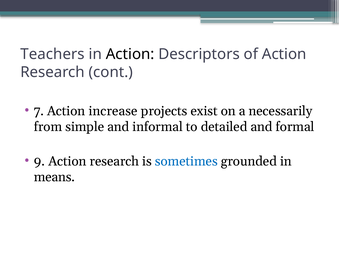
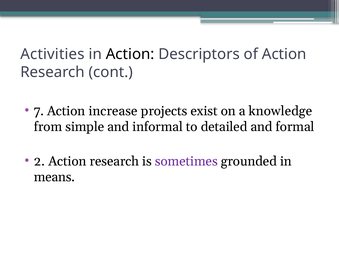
Teachers: Teachers -> Activities
necessarily: necessarily -> knowledge
9: 9 -> 2
sometimes colour: blue -> purple
